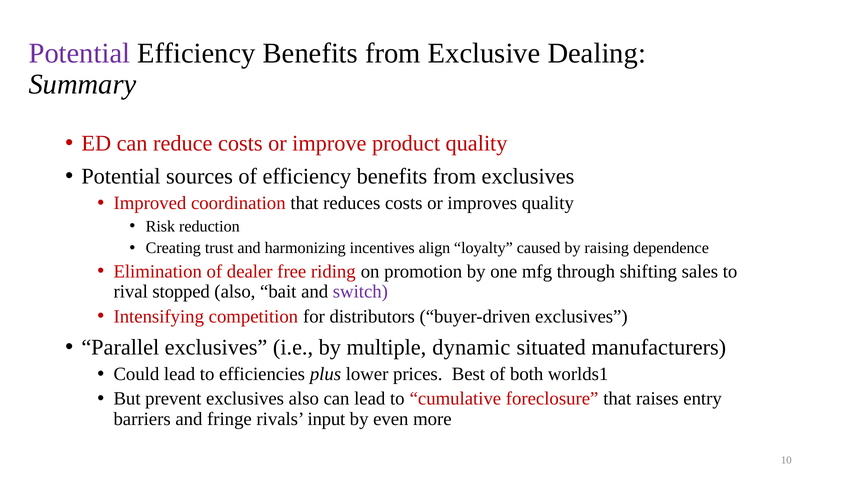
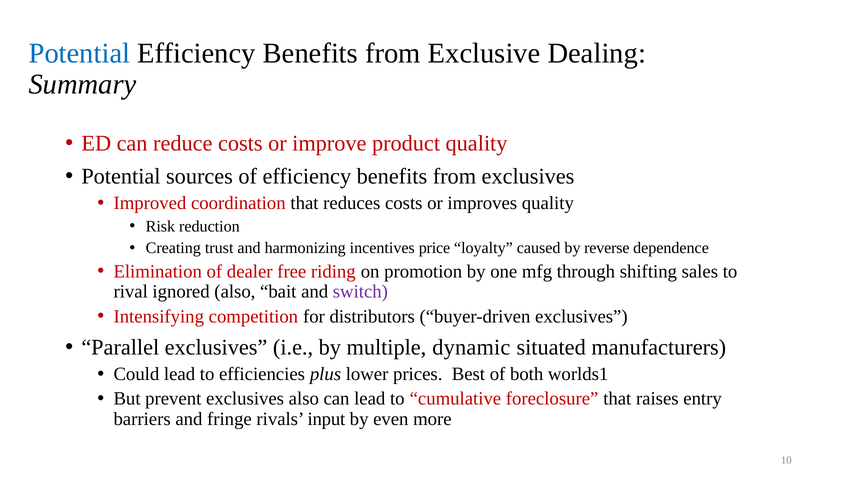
Potential at (79, 54) colour: purple -> blue
align: align -> price
raising: raising -> reverse
stopped: stopped -> ignored
